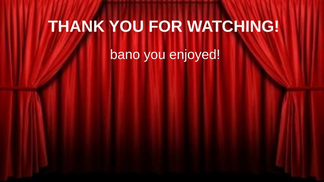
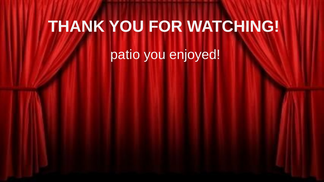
bano: bano -> patio
